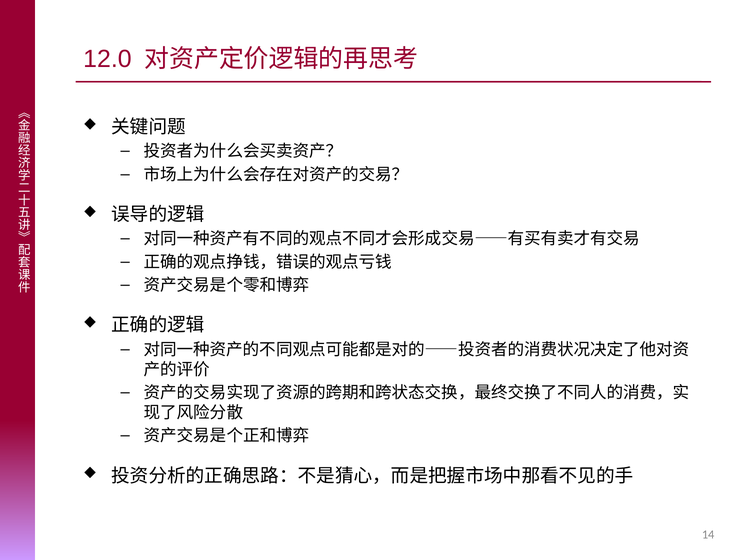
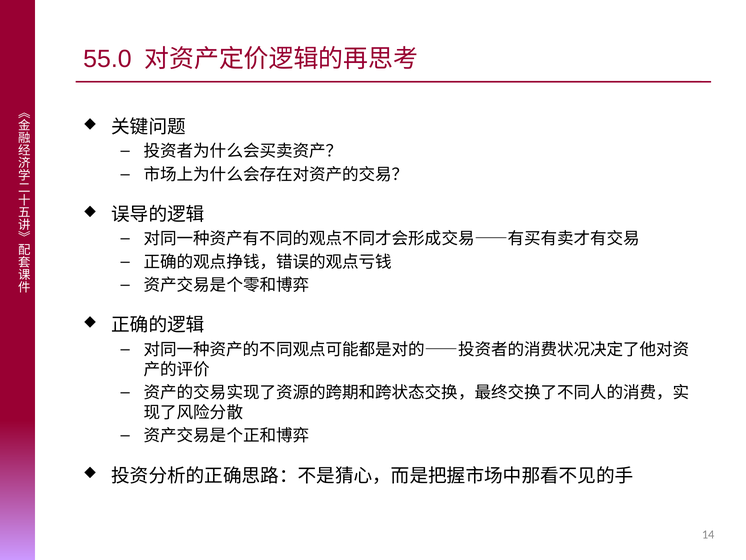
12.0: 12.0 -> 55.0
